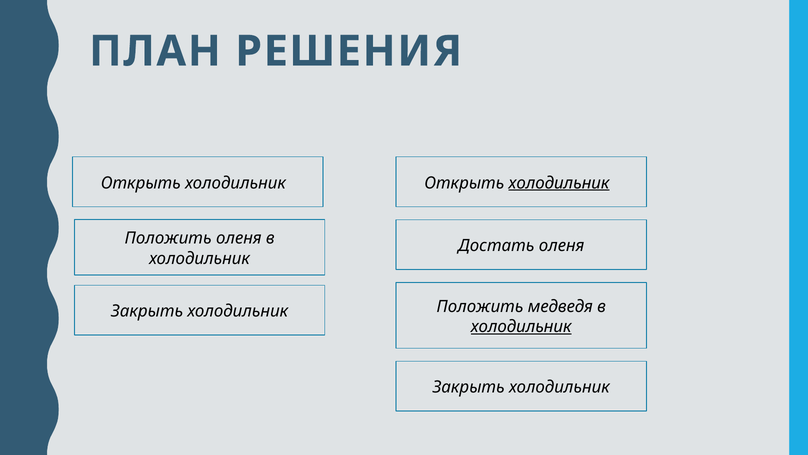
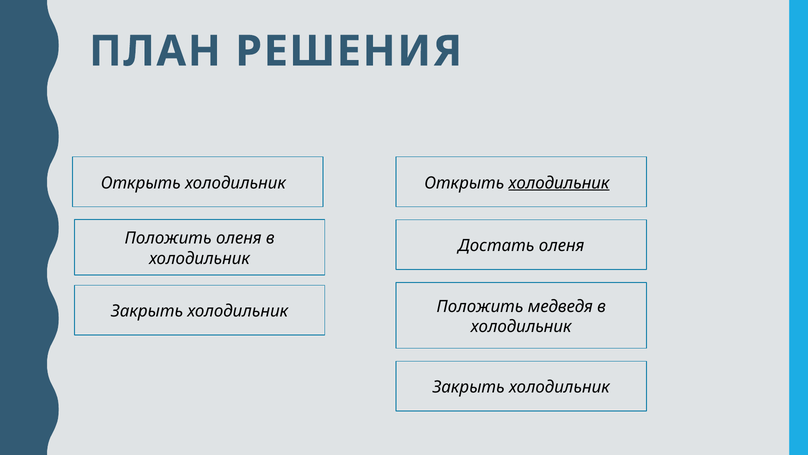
холодильник at (521, 326) underline: present -> none
